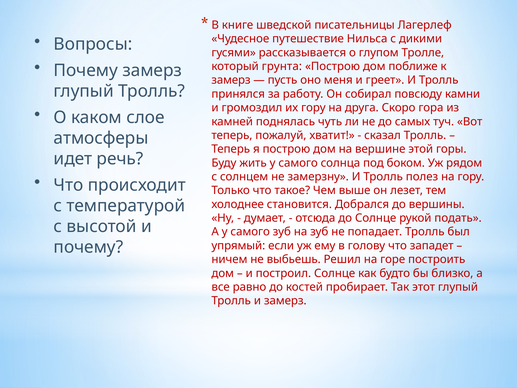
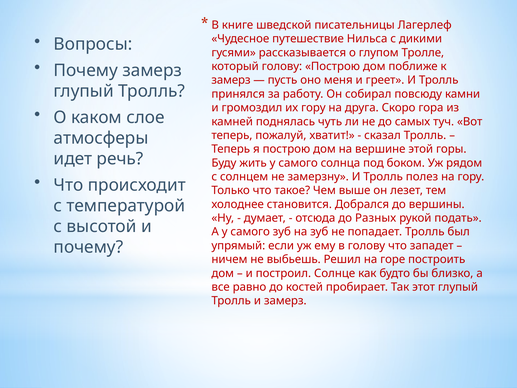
который грунта: грунта -> голову
до Солнце: Солнце -> Разных
